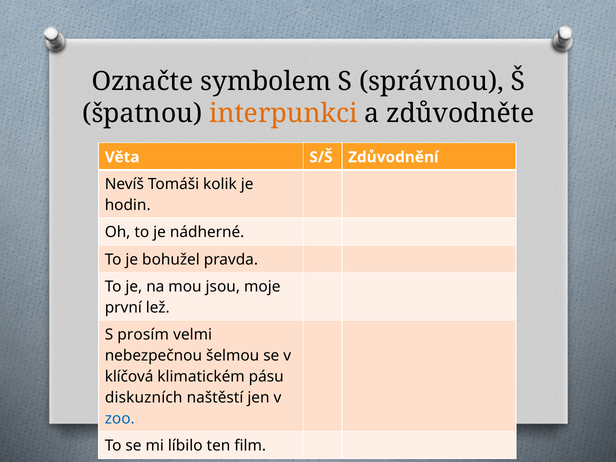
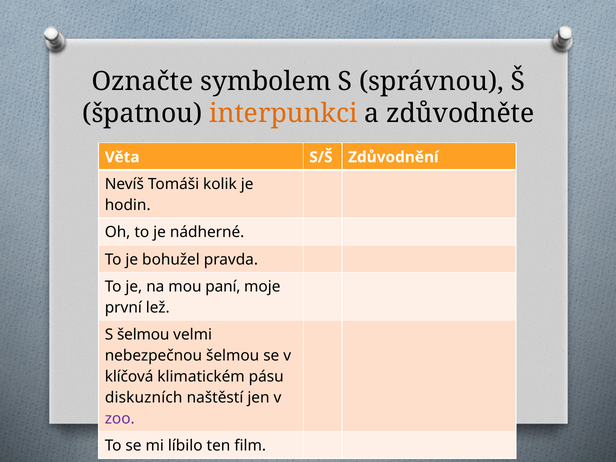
jsou: jsou -> paní
S prosím: prosím -> šelmou
zoo colour: blue -> purple
